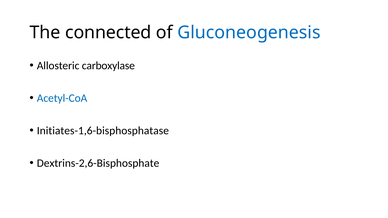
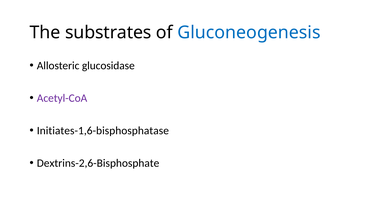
connected: connected -> substrates
carboxylase: carboxylase -> glucosidase
Acetyl-CoA colour: blue -> purple
